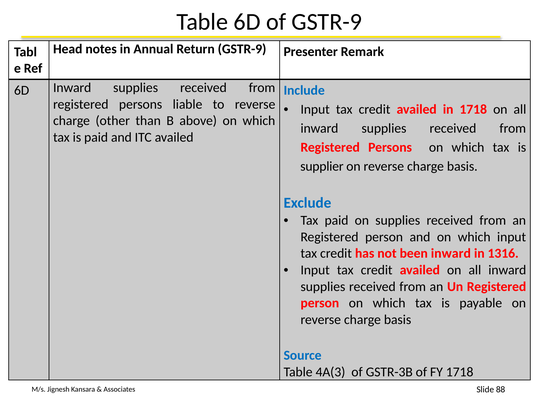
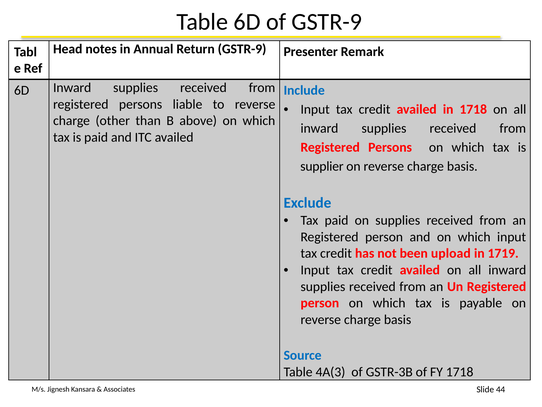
been inward: inward -> upload
1316: 1316 -> 1719
88: 88 -> 44
